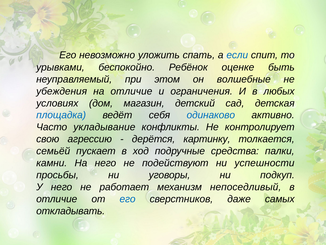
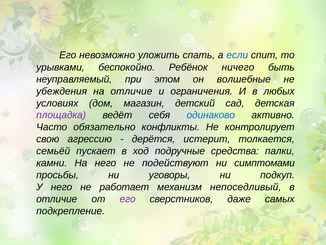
оценке: оценке -> ничего
площадка colour: blue -> purple
укладывание: укладывание -> обязательно
картинку: картинку -> истерит
успешности: успешности -> симптомами
его at (128, 199) colour: blue -> purple
откладывать: откладывать -> подкрепление
